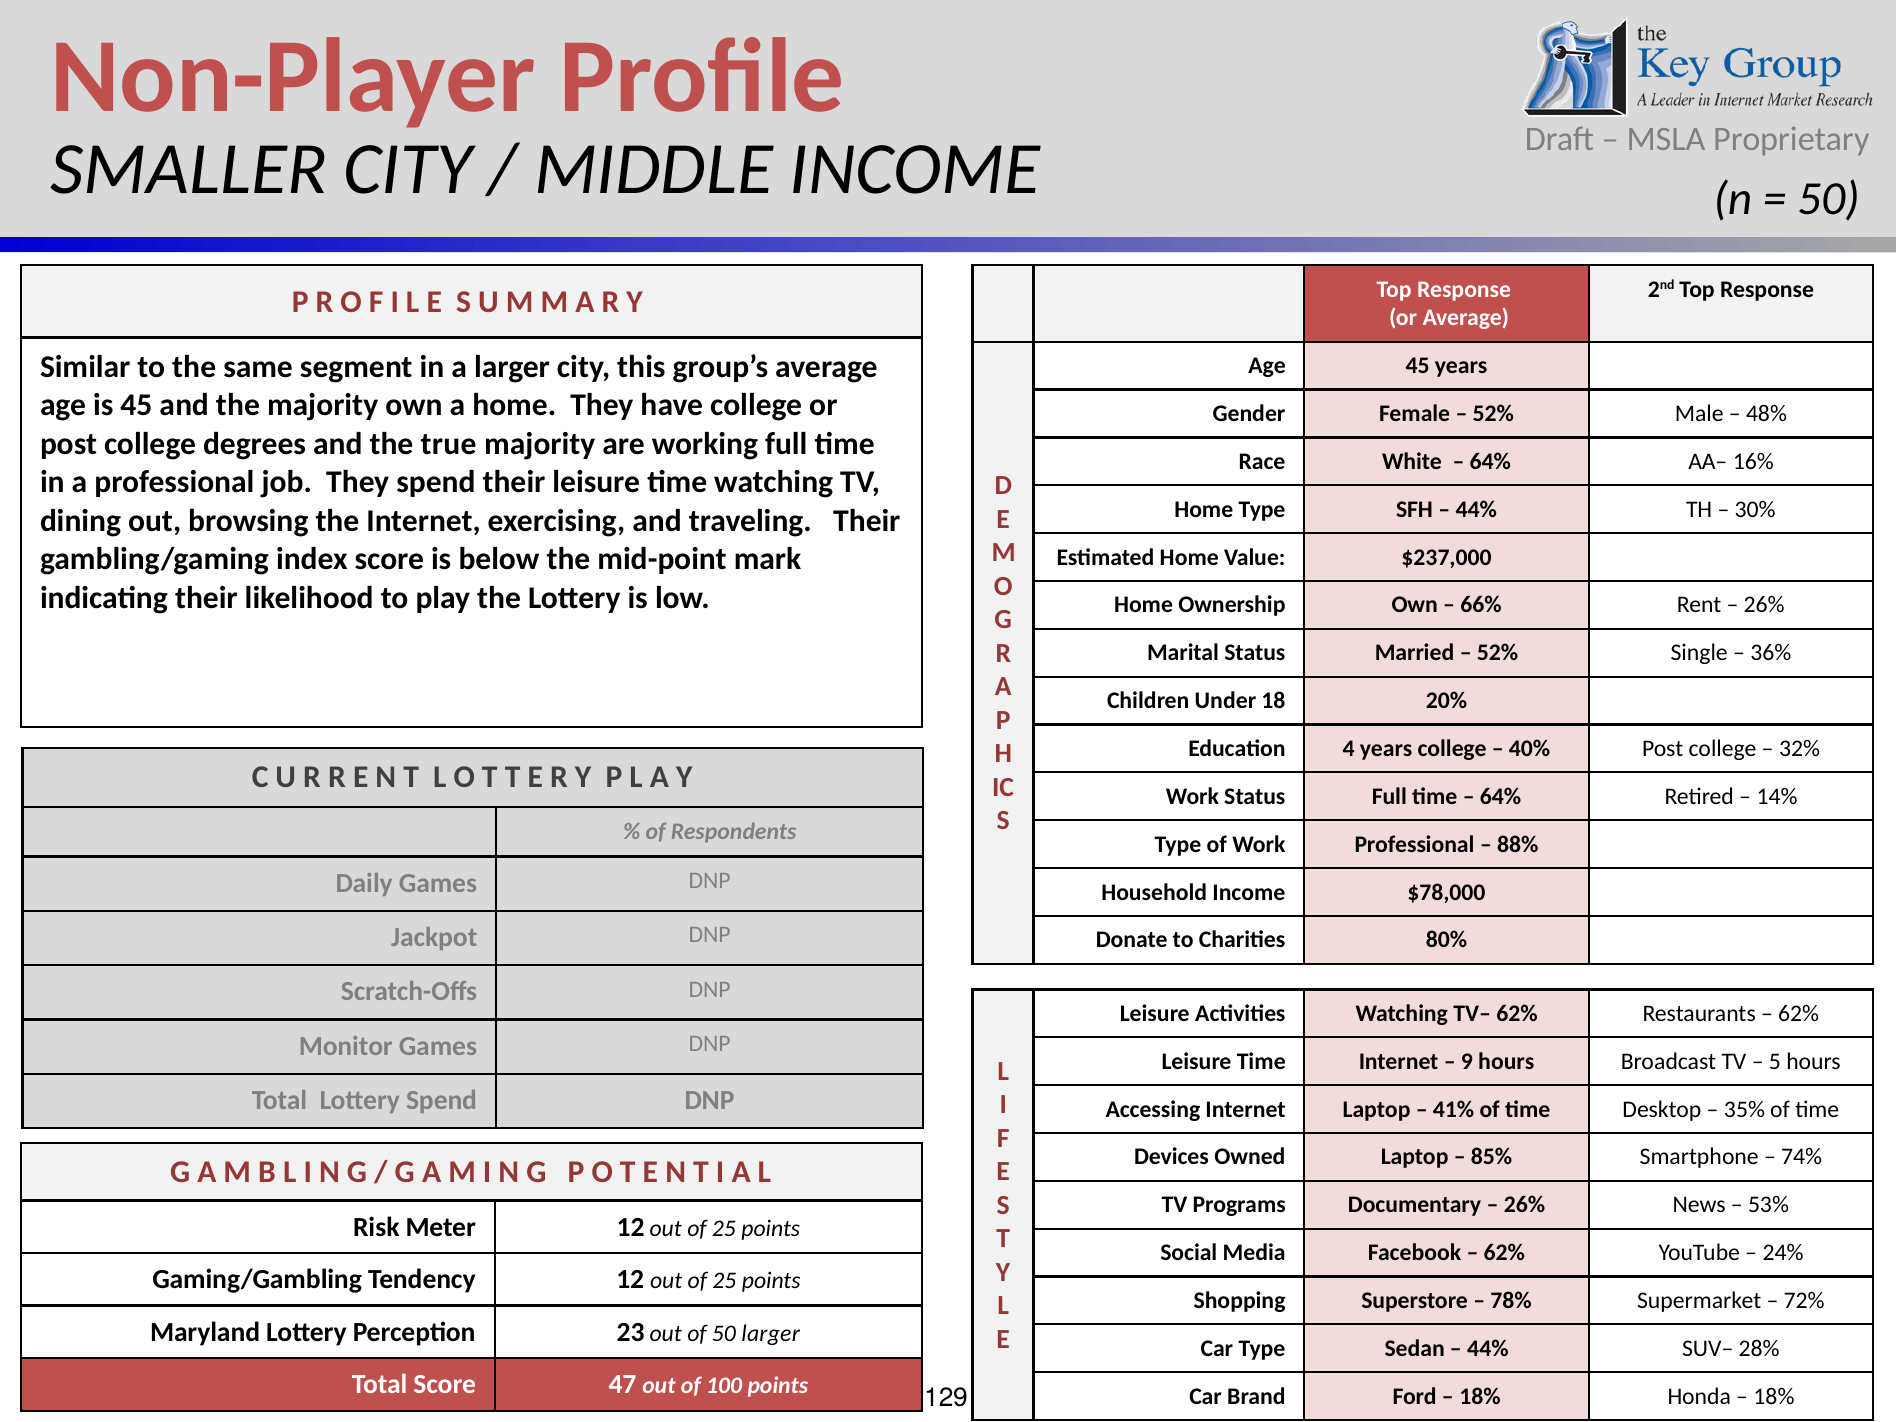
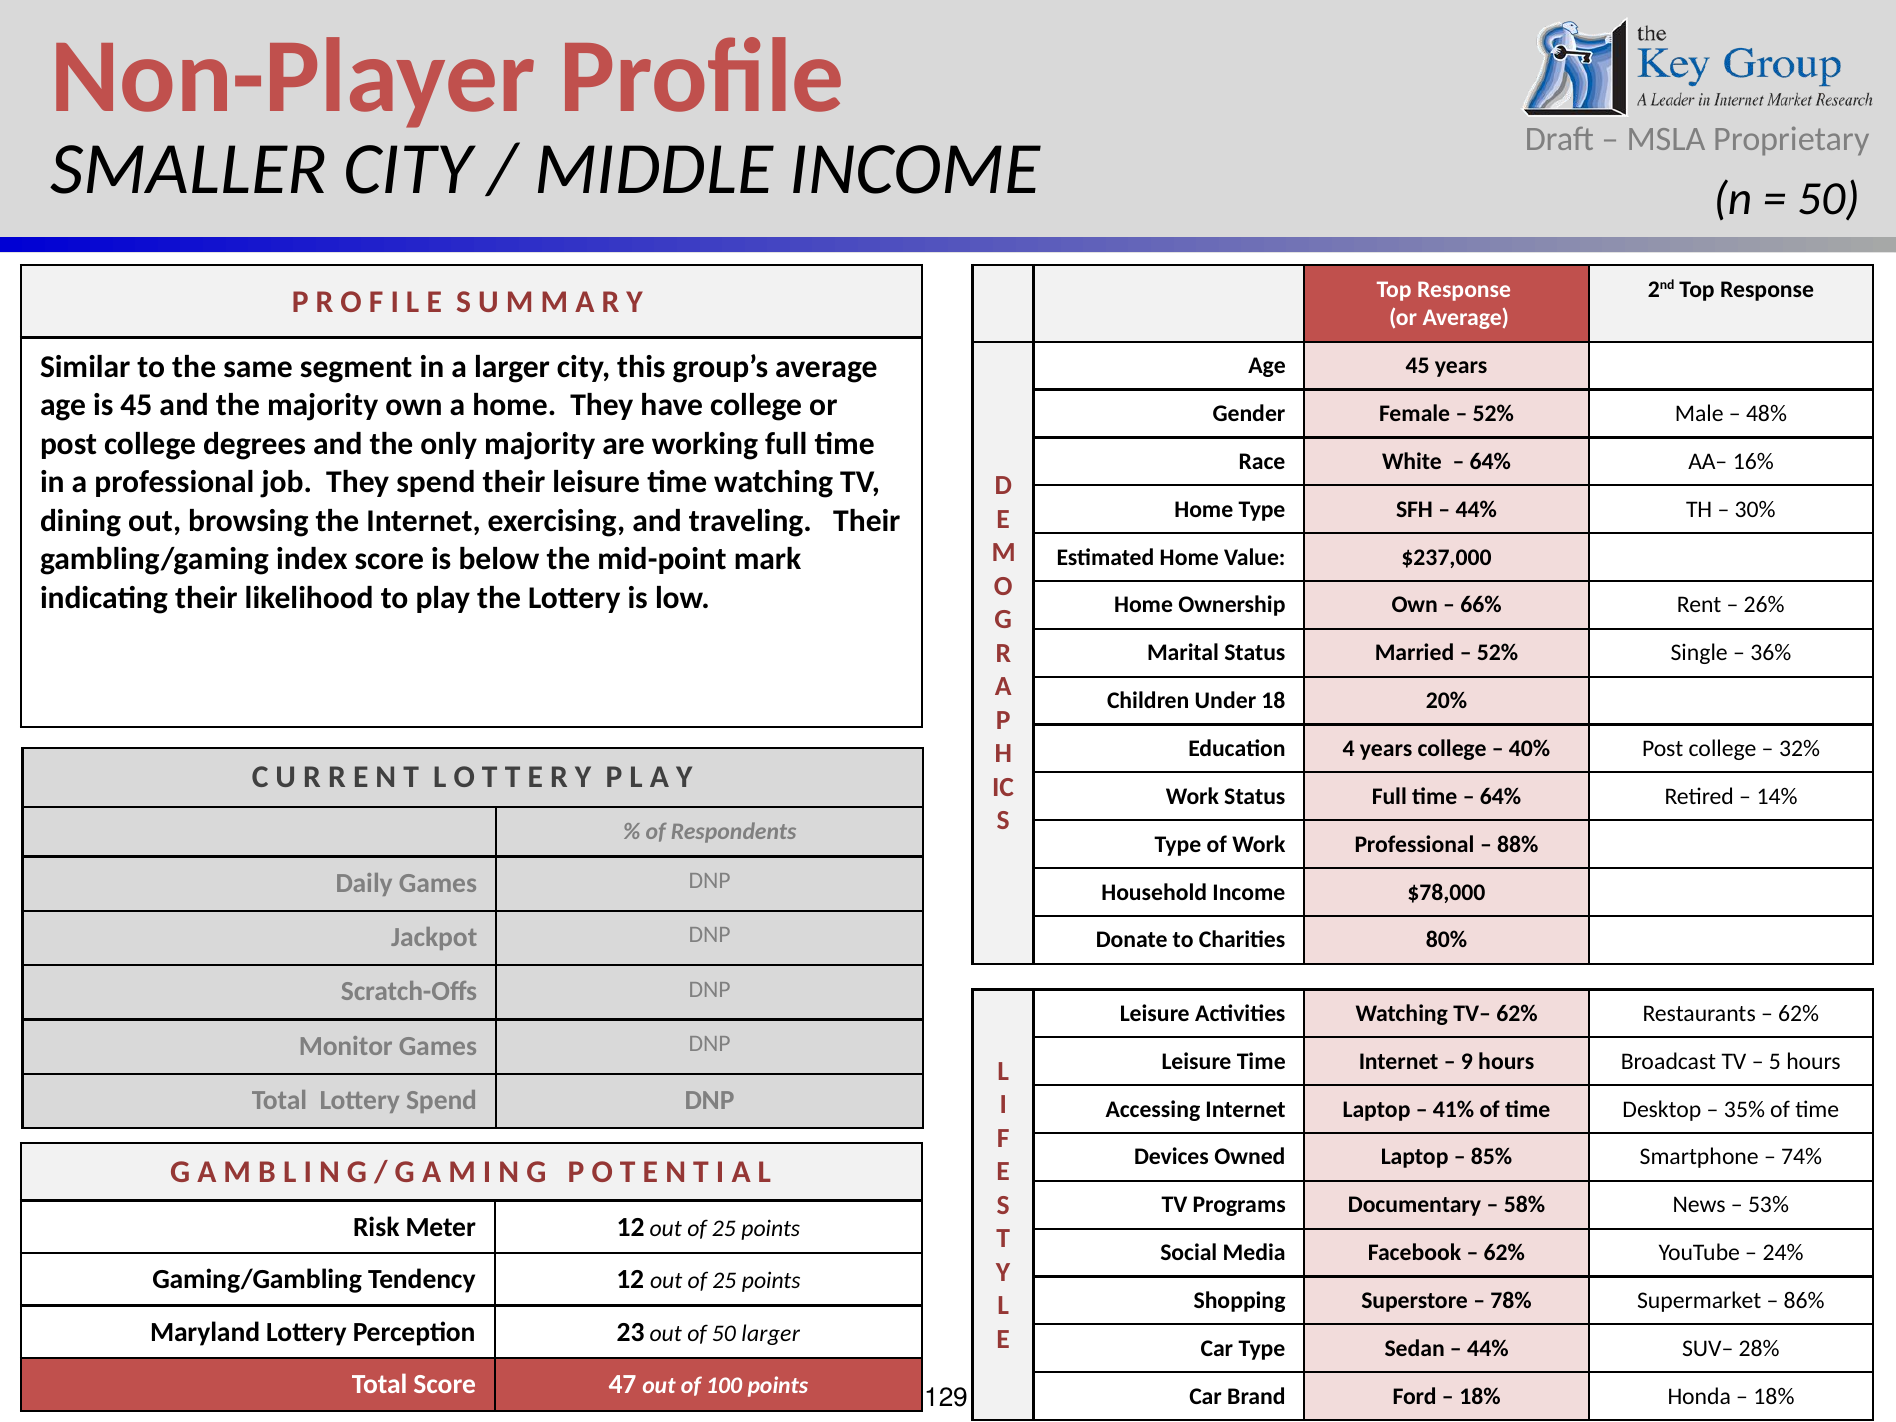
true: true -> only
26% at (1524, 1205): 26% -> 58%
72%: 72% -> 86%
